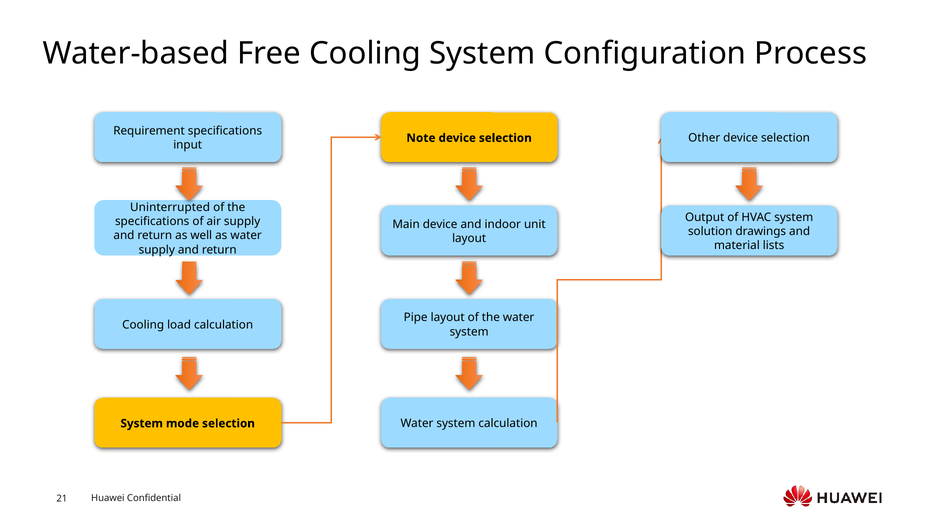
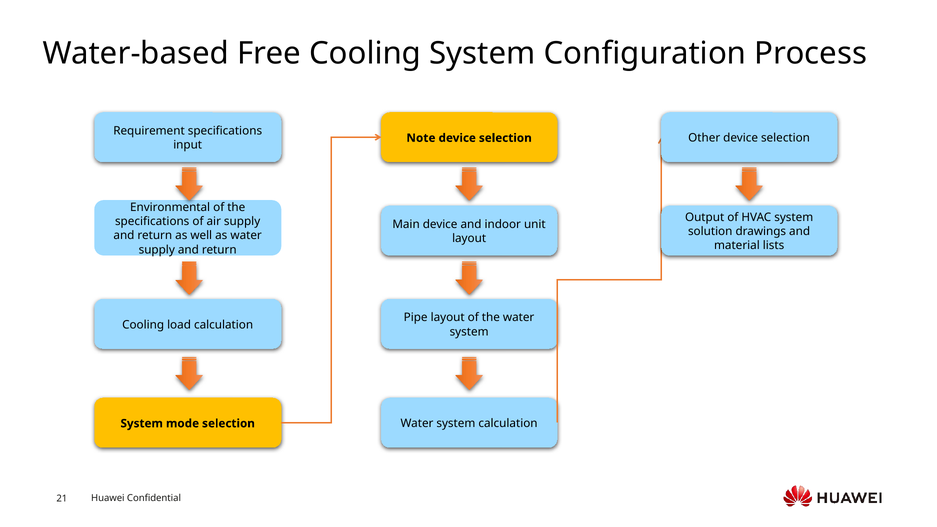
Uninterrupted: Uninterrupted -> Environmental
